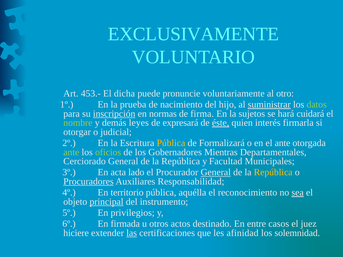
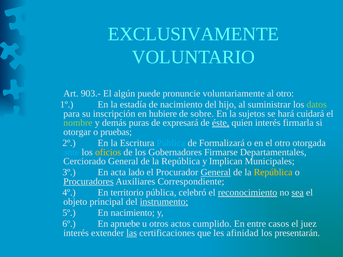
453.-: 453.- -> 903.-
dicha: dicha -> algún
prueba: prueba -> estadía
suministrar underline: present -> none
inscripción underline: present -> none
normas: normas -> hubiere
firma: firma -> sobre
leyes: leyes -> puras
judicial: judicial -> pruebas
Pública at (171, 143) colour: yellow -> light blue
el ante: ante -> otro
ante at (71, 152) colour: light green -> light blue
oficios colour: light green -> yellow
Mientras: Mientras -> Firmarse
Facultad: Facultad -> Implican
Responsabilidad: Responsabilidad -> Correspondiente
aquélla: aquélla -> celebró
reconocimiento underline: none -> present
principal underline: present -> none
instrumento underline: none -> present
En privilegios: privilegios -> nacimiento
firmada: firmada -> apruebe
destinado: destinado -> cumplido
hiciere at (76, 233): hiciere -> interés
solemnidad: solemnidad -> presentarán
